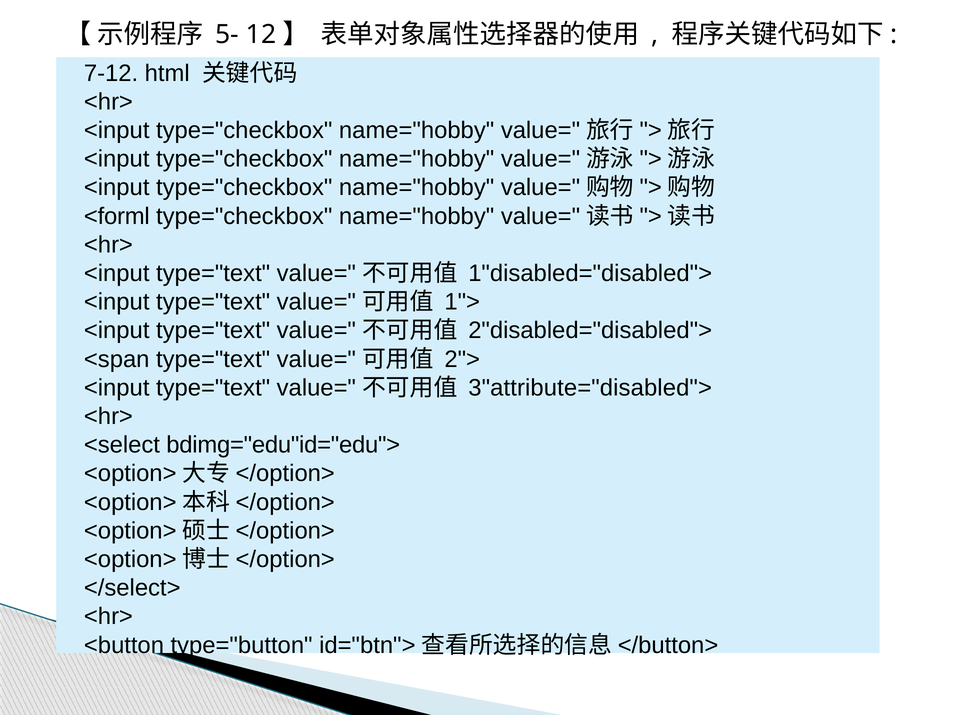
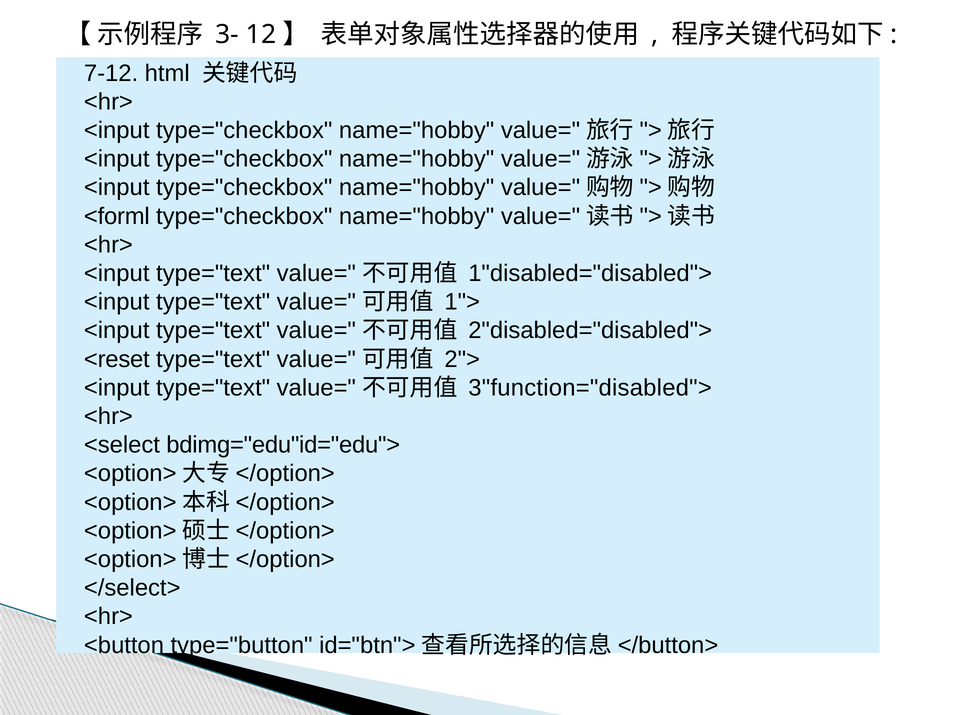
5-: 5- -> 3-
<span: <span -> <reset
3"attribute="disabled">: 3"attribute="disabled"> -> 3"function="disabled">
